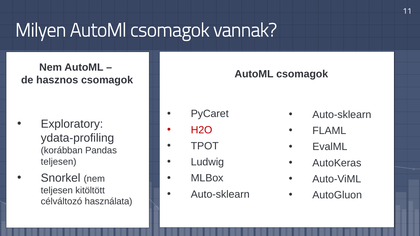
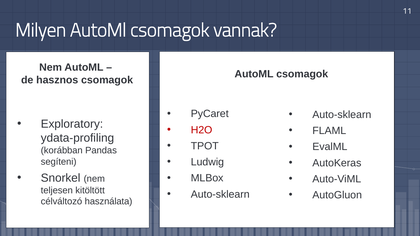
teljesen at (59, 162): teljesen -> segíteni
